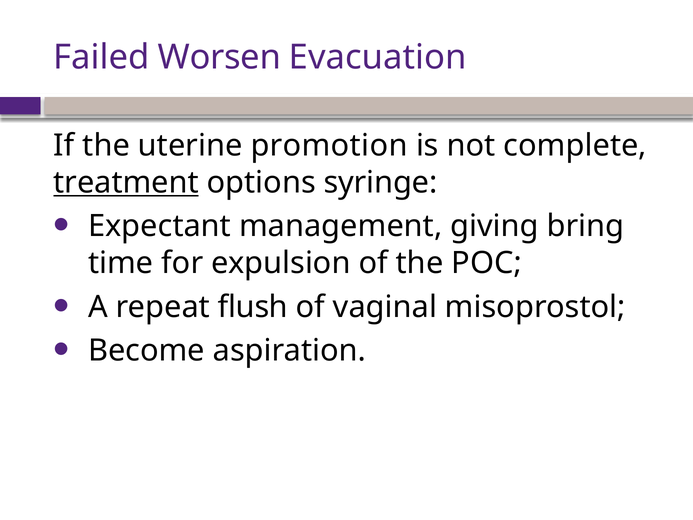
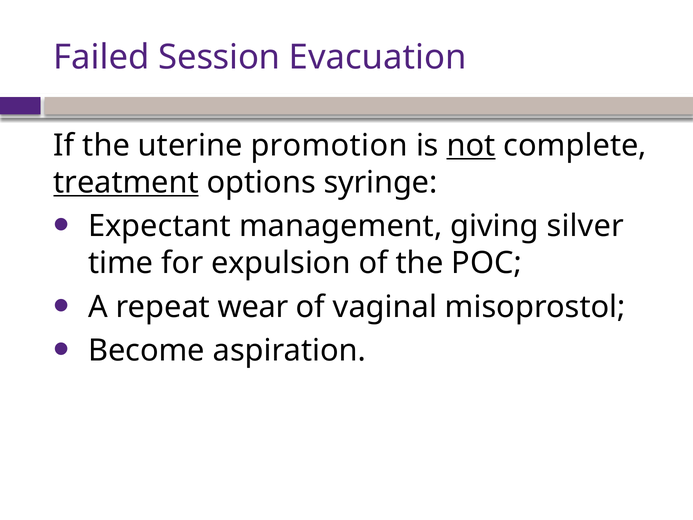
Worsen: Worsen -> Session
not underline: none -> present
bring: bring -> silver
flush: flush -> wear
